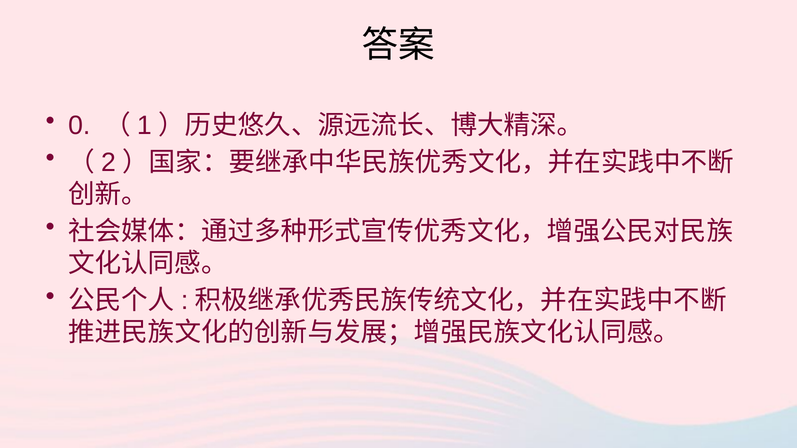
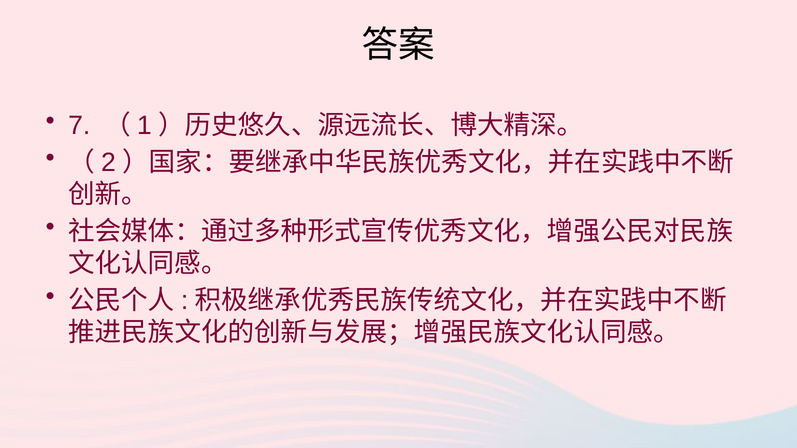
0: 0 -> 7
